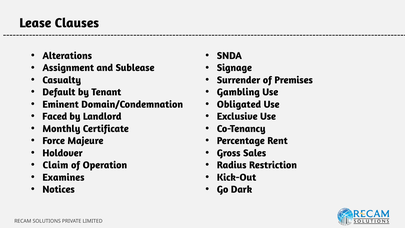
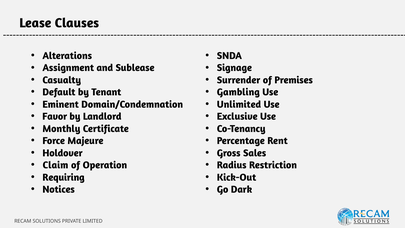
Obligated: Obligated -> Unlimited
Faced: Faced -> Favor
Examines: Examines -> Requiring
